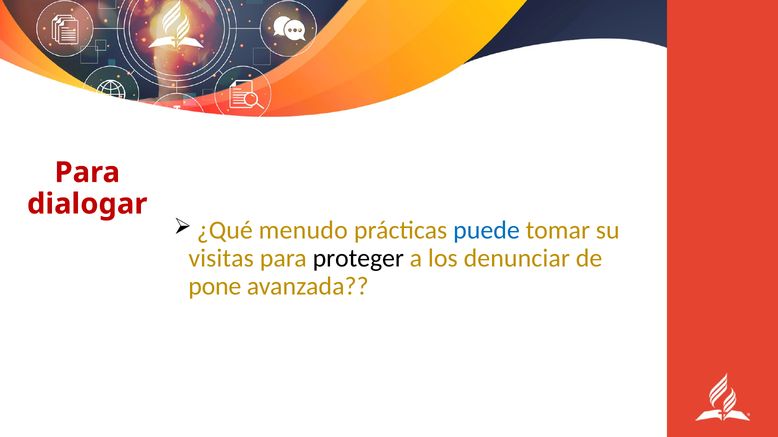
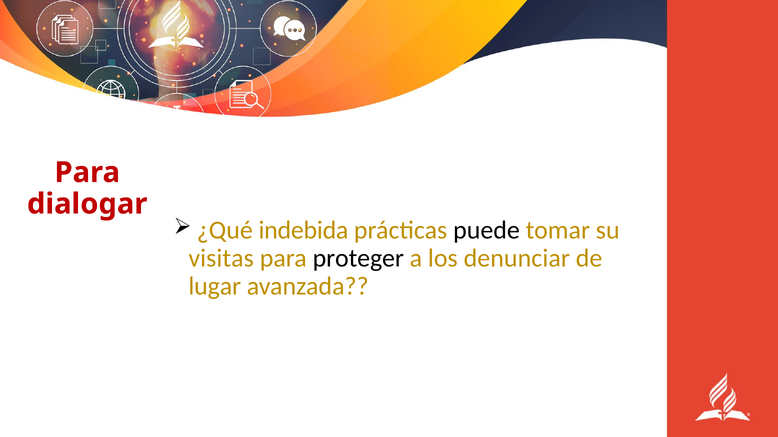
menudo: menudo -> indebida
puede colour: blue -> black
pone: pone -> lugar
